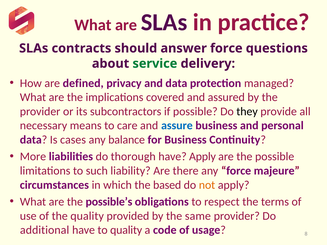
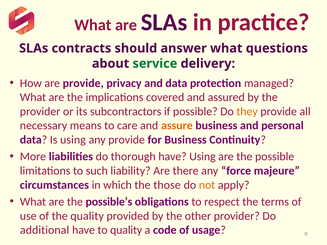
answer force: force -> what
are defined: defined -> provide
they colour: black -> orange
assure colour: blue -> orange
Is cases: cases -> using
any balance: balance -> provide
have Apply: Apply -> Using
based: based -> those
same: same -> other
